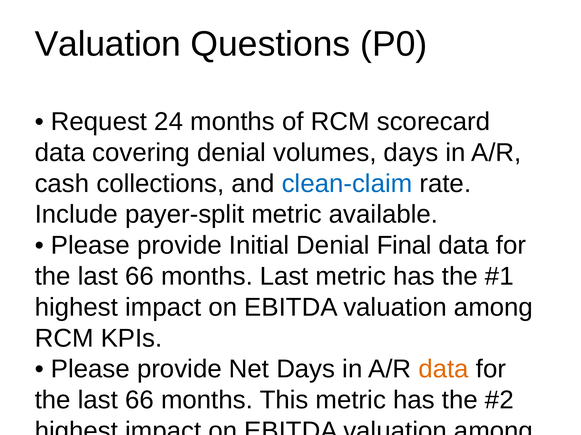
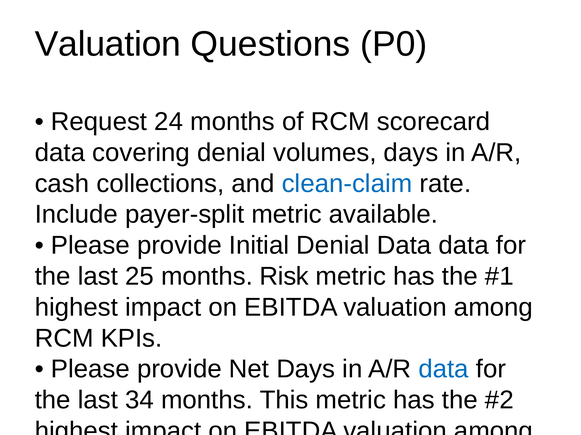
Denial Final: Final -> Data
66 at (140, 277): 66 -> 25
months Last: Last -> Risk
data at (444, 370) colour: orange -> blue
66 at (140, 401): 66 -> 34
